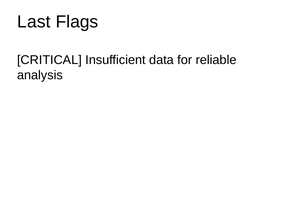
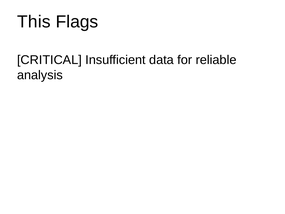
Last: Last -> This
